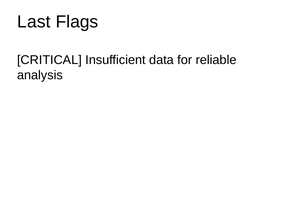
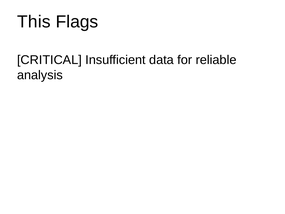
Last: Last -> This
